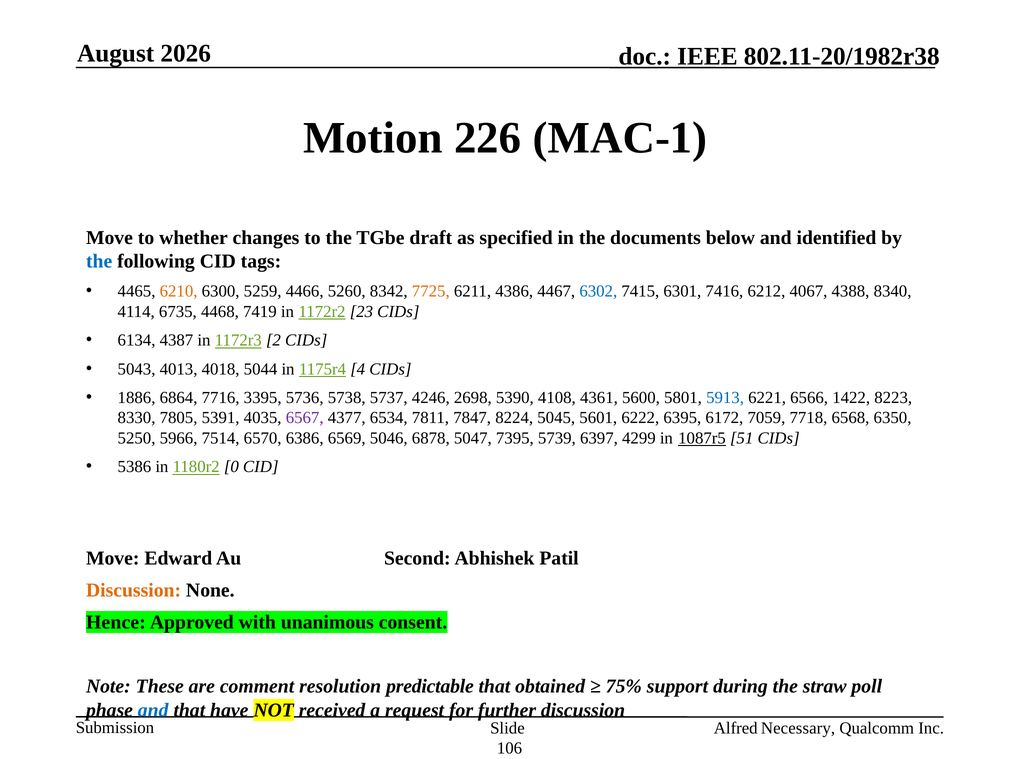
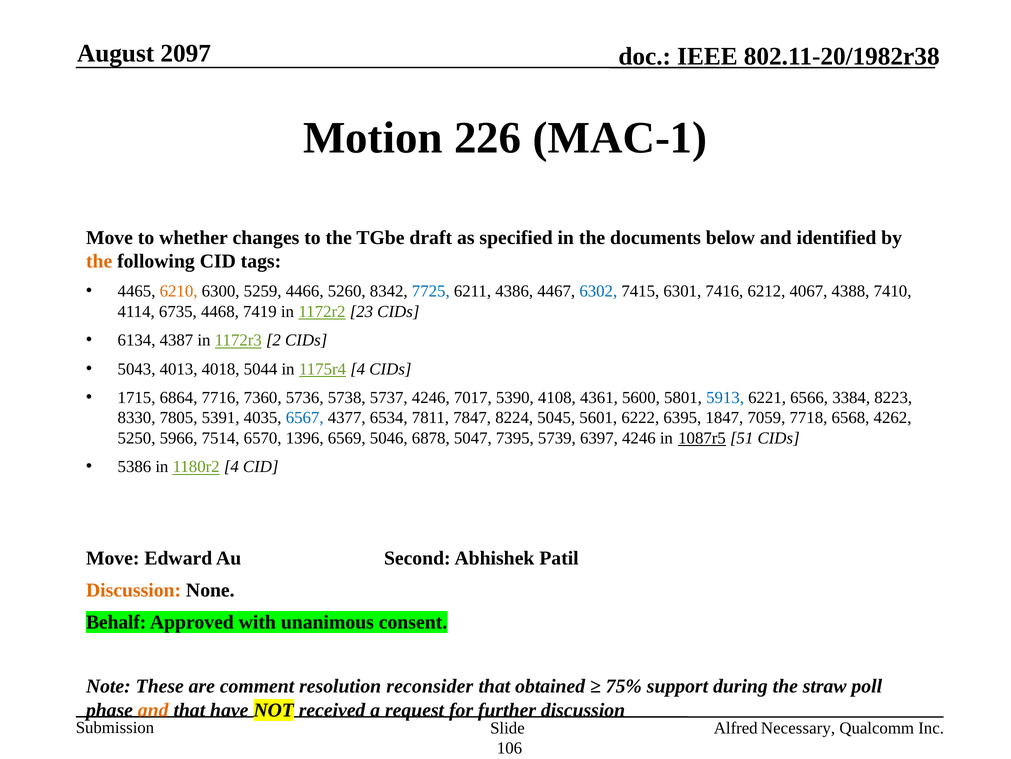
2026: 2026 -> 2097
the at (99, 261) colour: blue -> orange
7725 colour: orange -> blue
8340: 8340 -> 7410
1886: 1886 -> 1715
3395: 3395 -> 7360
2698: 2698 -> 7017
1422: 1422 -> 3384
6567 colour: purple -> blue
6172: 6172 -> 1847
6350: 6350 -> 4262
6386: 6386 -> 1396
6397 4299: 4299 -> 4246
1180r2 0: 0 -> 4
Hence: Hence -> Behalf
predictable: predictable -> reconsider
and at (153, 709) colour: blue -> orange
